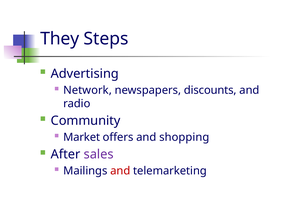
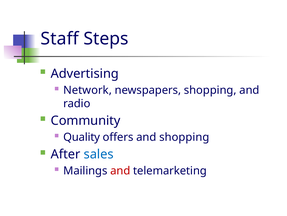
They: They -> Staff
newspapers discounts: discounts -> shopping
Market: Market -> Quality
sales colour: purple -> blue
